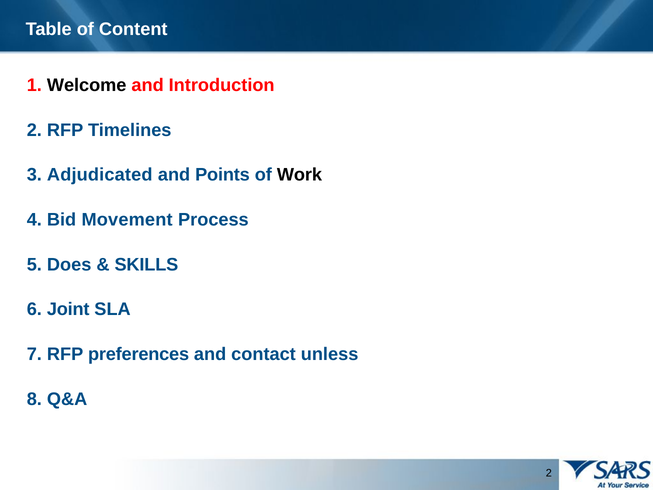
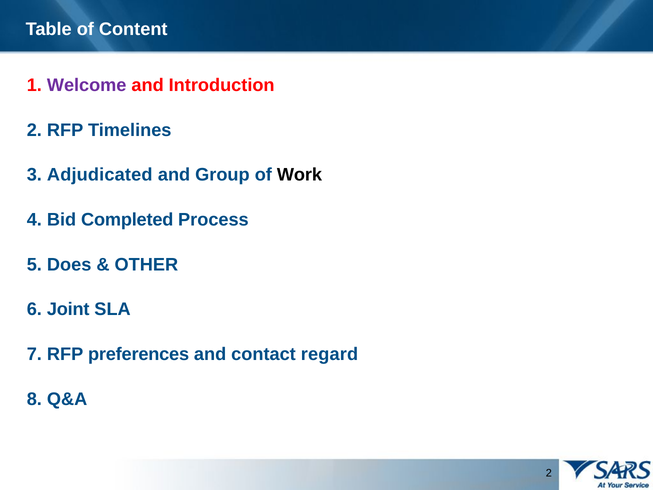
Welcome colour: black -> purple
Points: Points -> Group
Movement: Movement -> Completed
SKILLS: SKILLS -> OTHER
unless: unless -> regard
